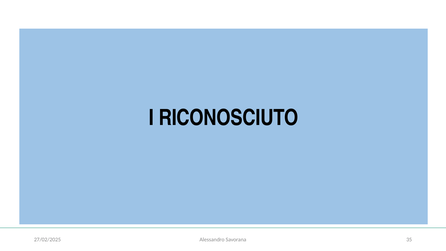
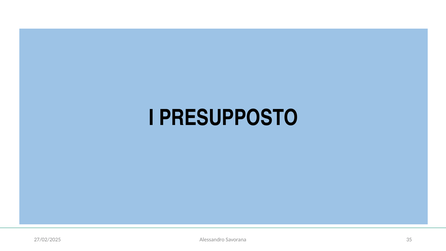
RICONOSCIUTO: RICONOSCIUTO -> PRESUPPOSTO
